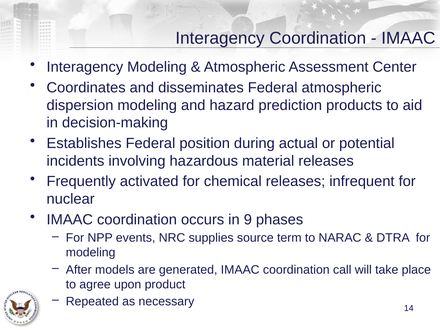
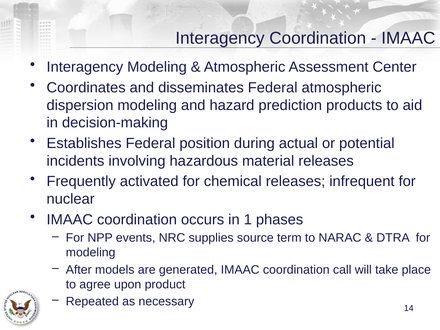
9: 9 -> 1
